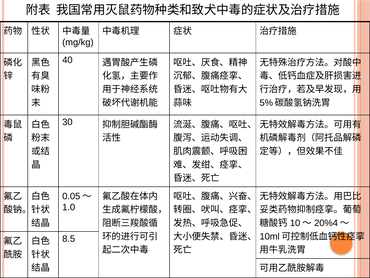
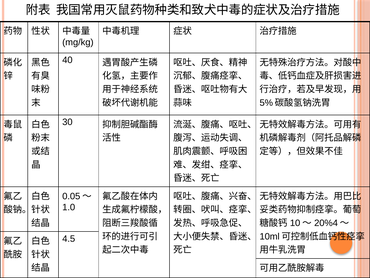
8.5: 8.5 -> 4.5
